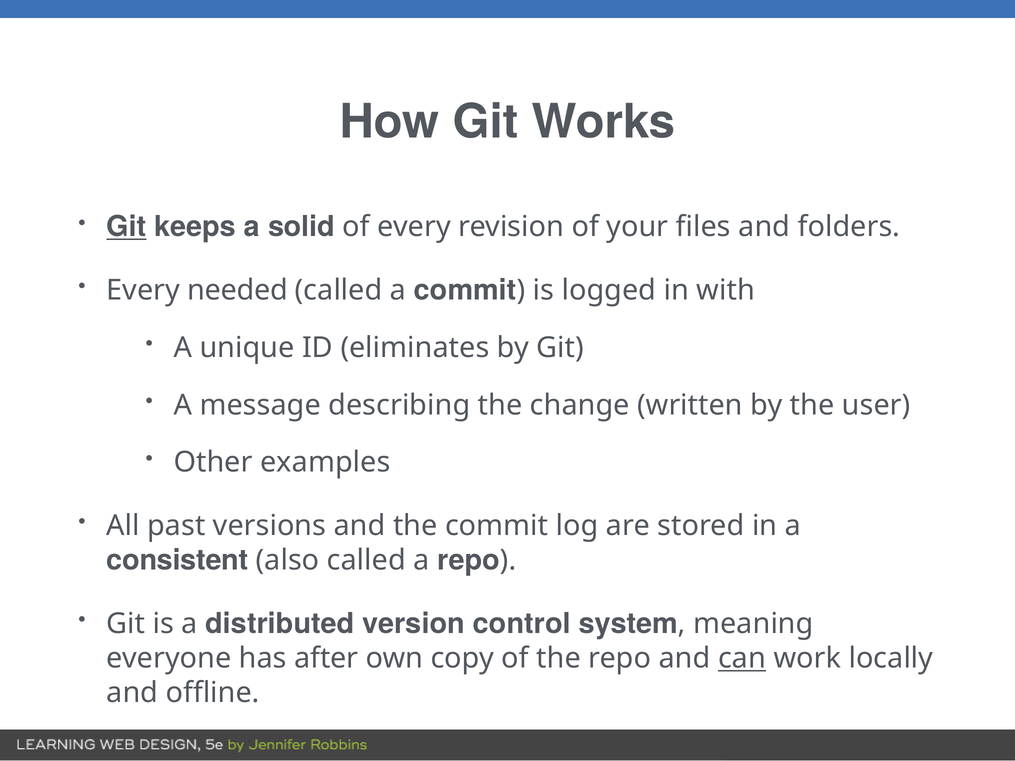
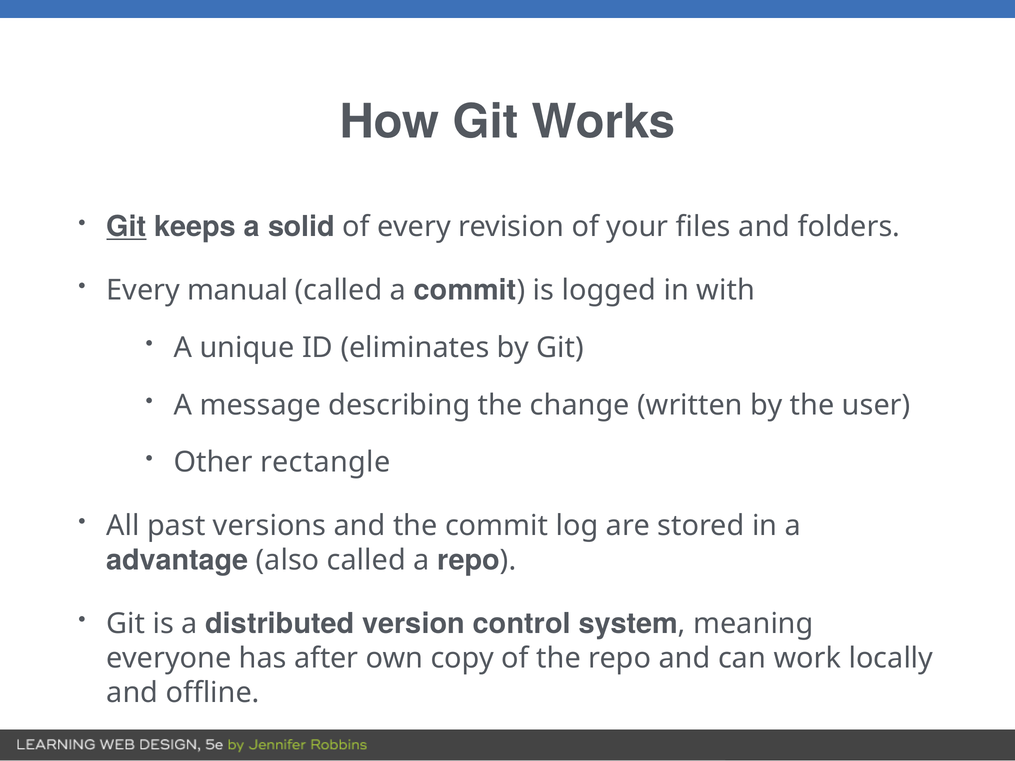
needed: needed -> manual
examples: examples -> rectangle
consistent: consistent -> advantage
can underline: present -> none
